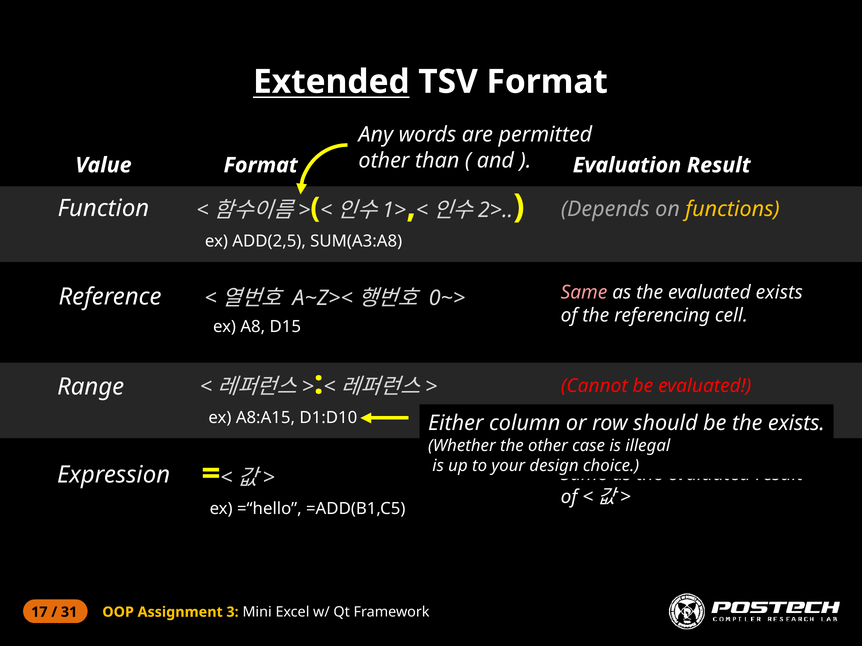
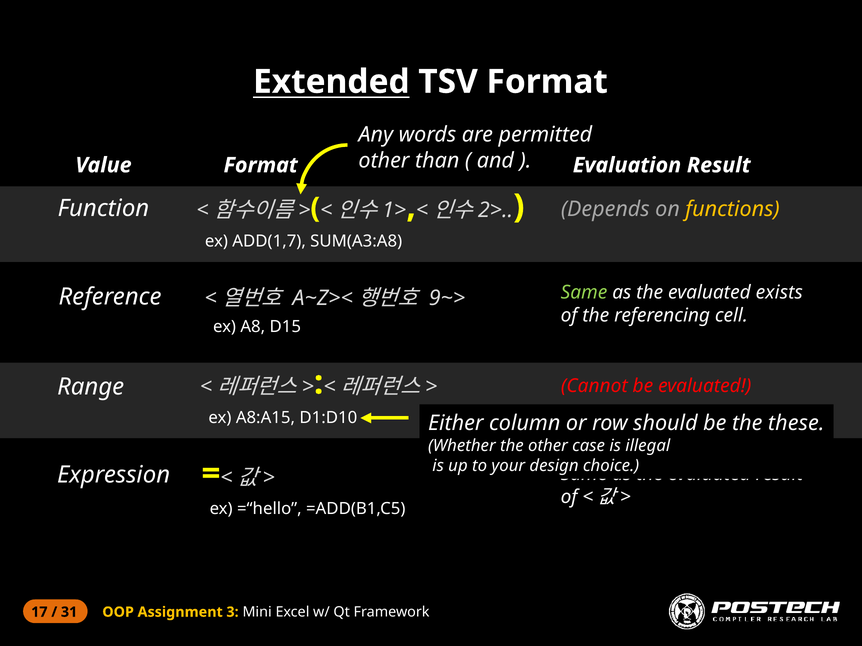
ADD(2,5: ADD(2,5 -> ADD(1,7
Same at (584, 293) colour: pink -> light green
0~>: 0~> -> 9~>
the exists: exists -> these
